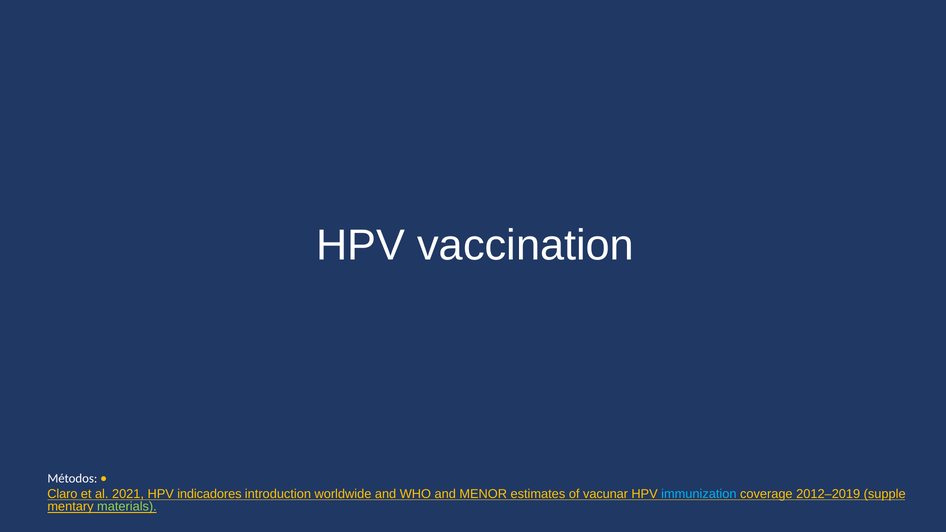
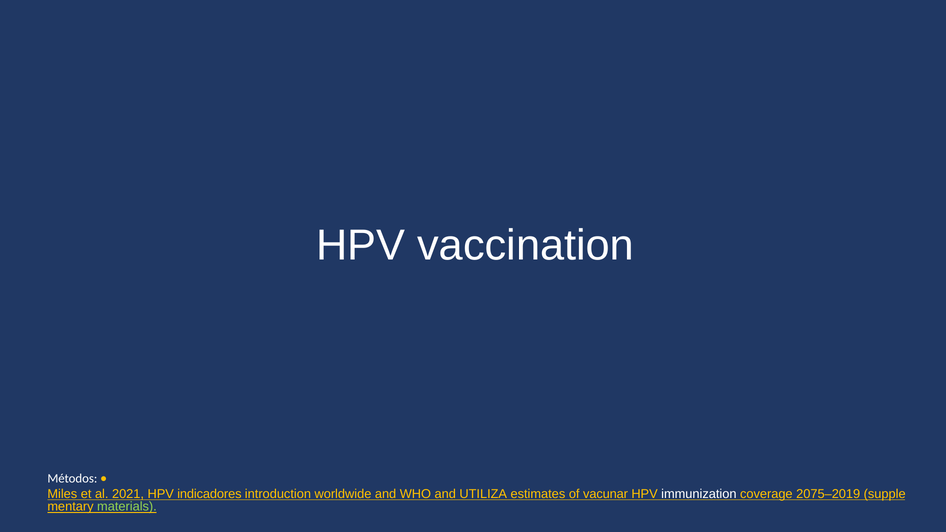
Claro: Claro -> Miles
MENOR: MENOR -> UTILIZA
immunization colour: light blue -> white
2012–2019: 2012–2019 -> 2075–2019
